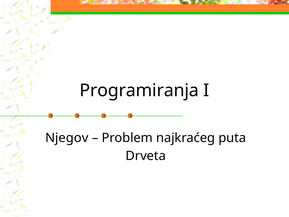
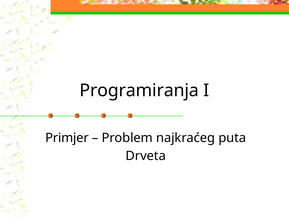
Njegov: Njegov -> Primjer
